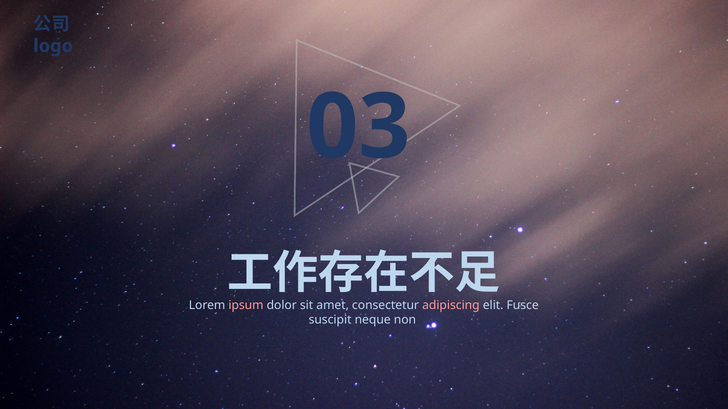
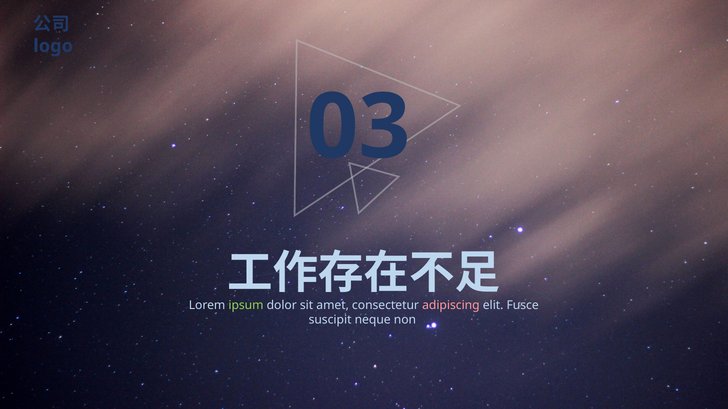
ipsum colour: pink -> light green
